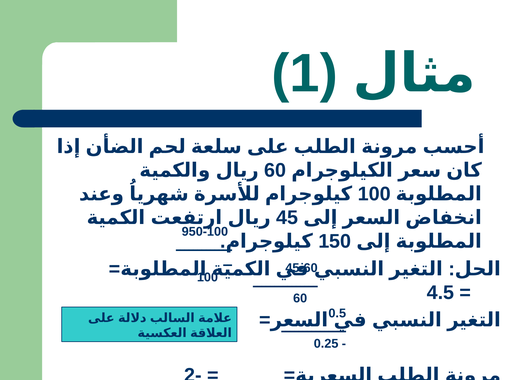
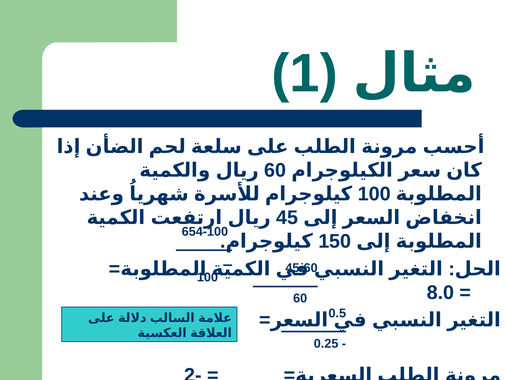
950-100: 950-100 -> 654-100
4.5: 4.5 -> 8.0
